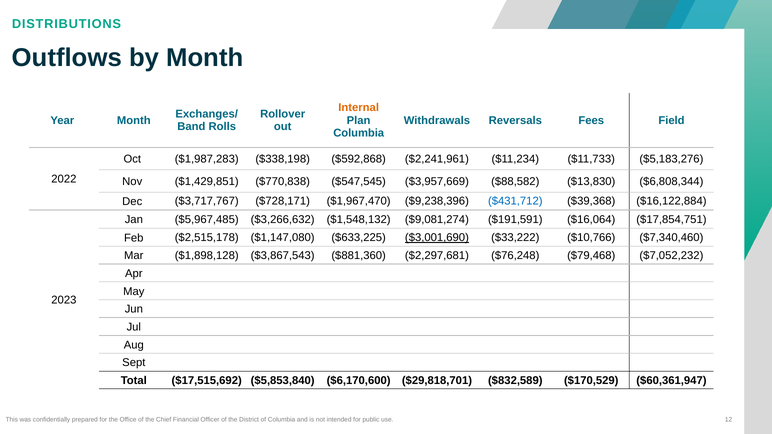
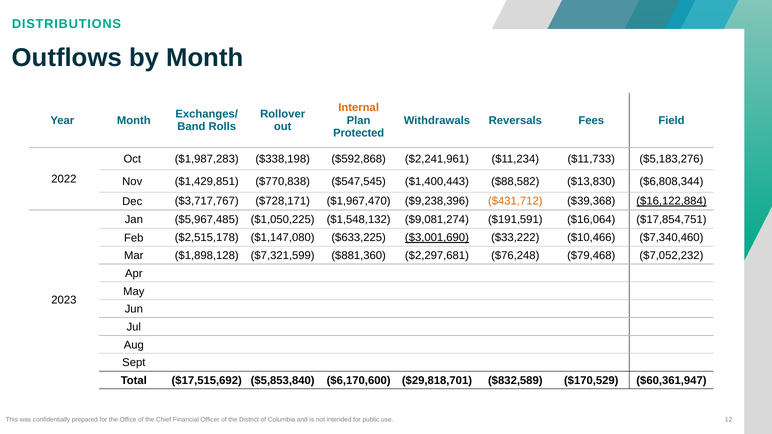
Columbia at (359, 133): Columbia -> Protected
$3,957,669: $3,957,669 -> $1,400,443
$431,712 colour: blue -> orange
$16,122,884 underline: none -> present
$3,266,632: $3,266,632 -> $1,050,225
$10,766: $10,766 -> $10,466
$3,867,543: $3,867,543 -> $7,321,599
